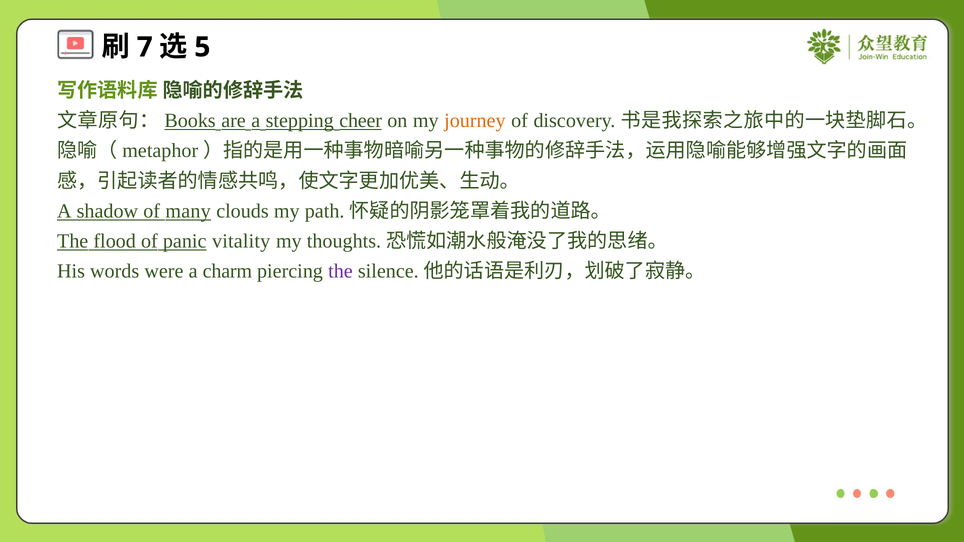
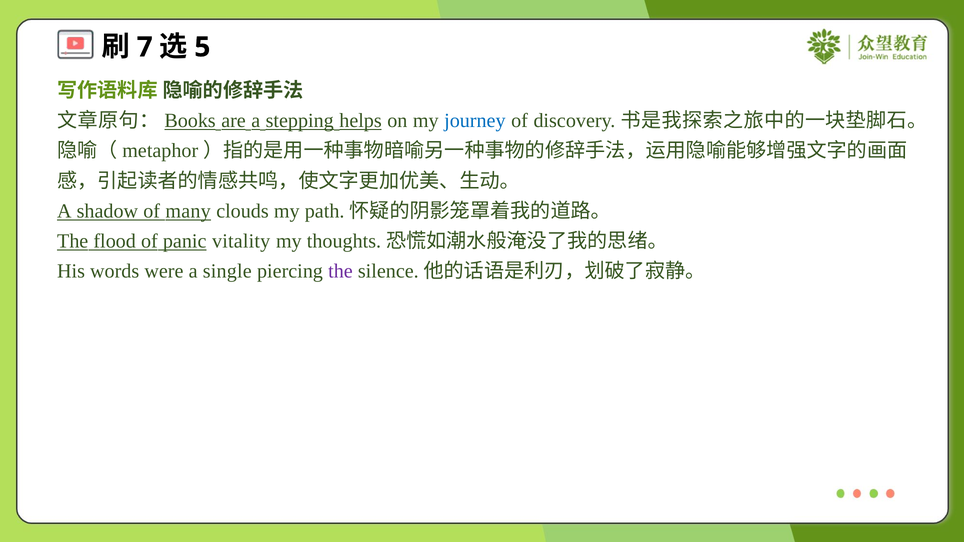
cheer: cheer -> helps
journey colour: orange -> blue
charm: charm -> single
